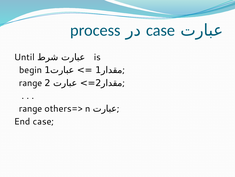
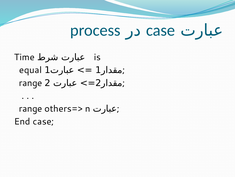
Until: Until -> Time
begin: begin -> equal
